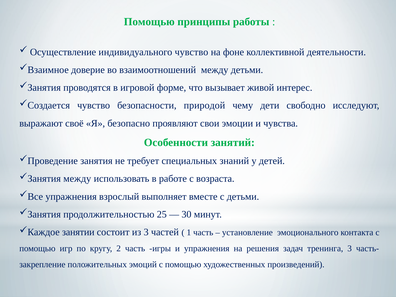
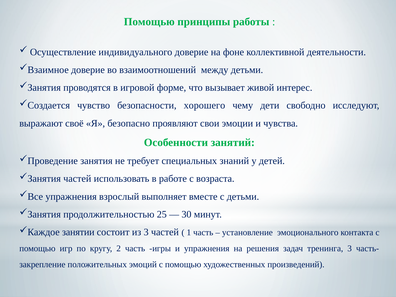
индивидуального чувство: чувство -> доверие
природой: природой -> хорошего
между at (77, 179): между -> частей
